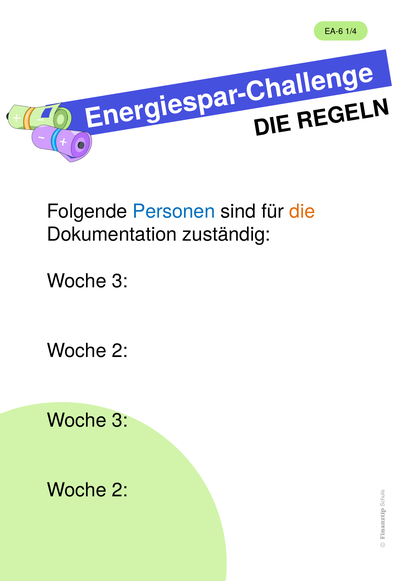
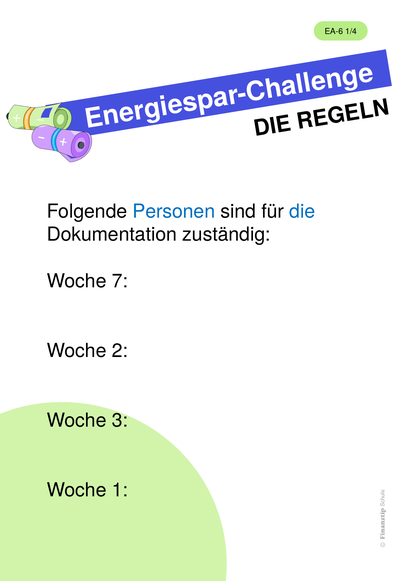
die colour: orange -> blue
3 at (120, 281): 3 -> 7
2 at (120, 490): 2 -> 1
